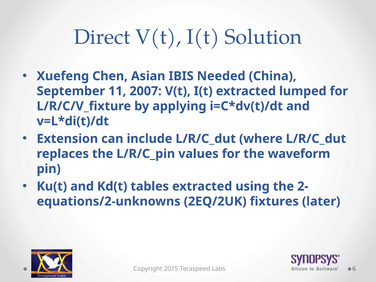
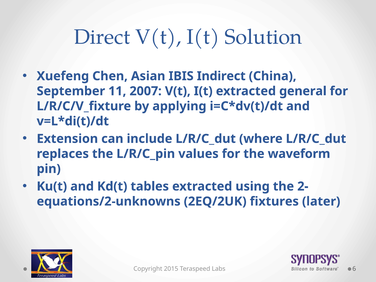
Needed: Needed -> Indirect
lumped: lumped -> general
